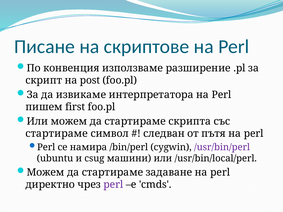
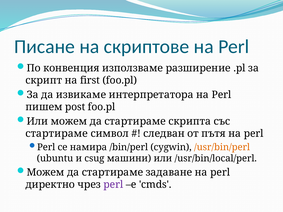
post: post -> first
first: first -> post
/usr/bin/perl colour: purple -> orange
